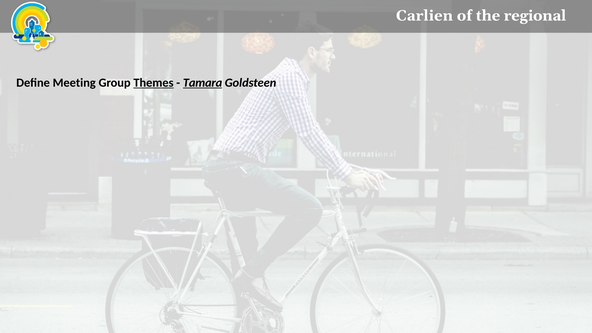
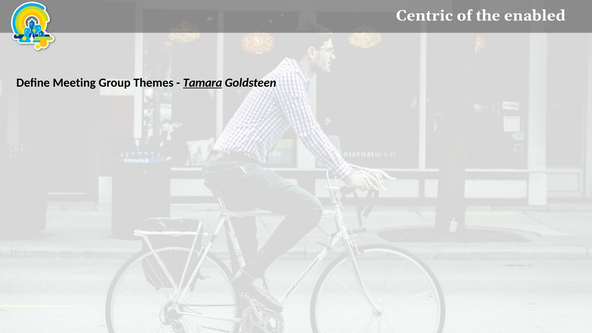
Carlien: Carlien -> Centric
regional: regional -> enabled
Themes underline: present -> none
